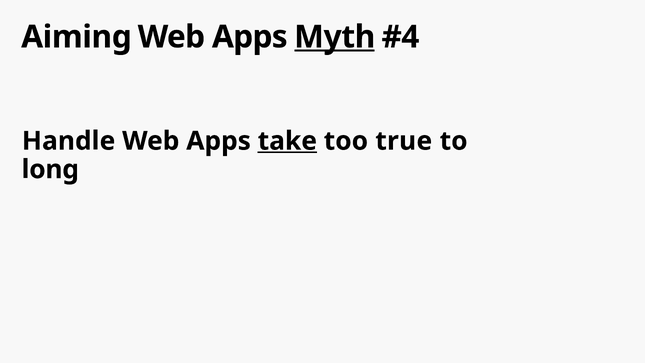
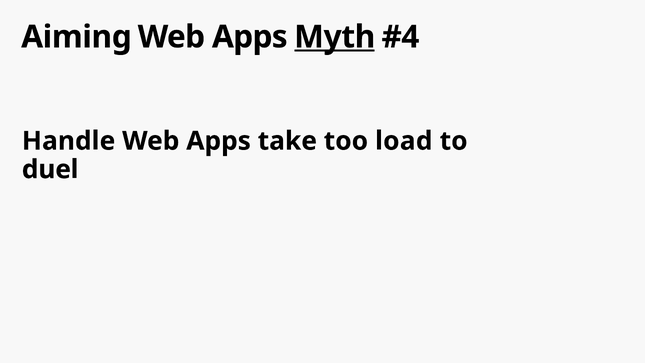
take underline: present -> none
true: true -> load
long: long -> duel
